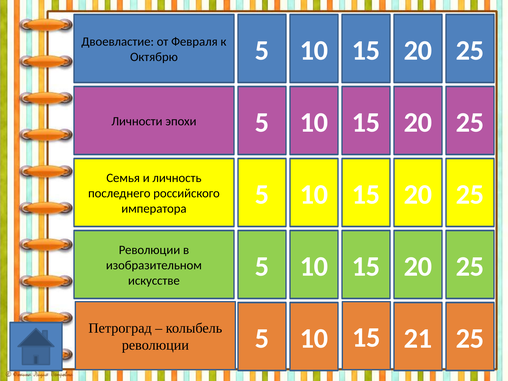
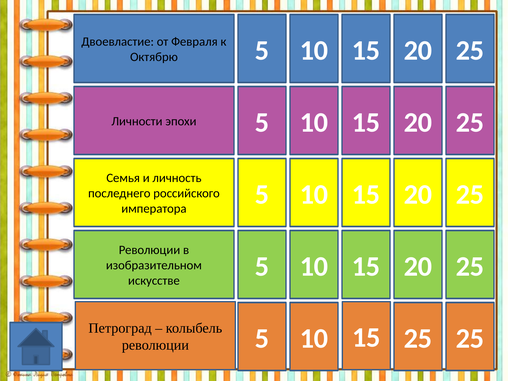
15 21: 21 -> 25
